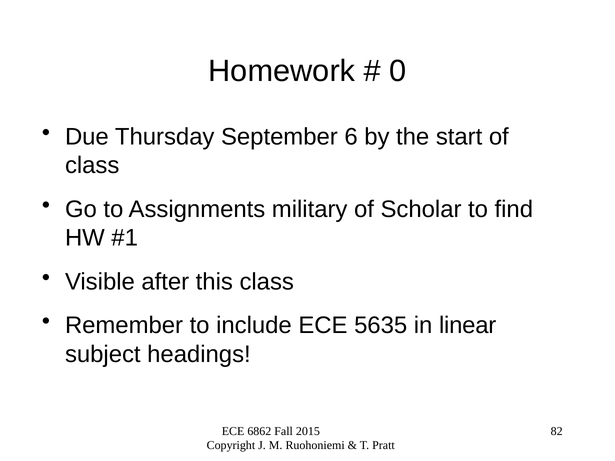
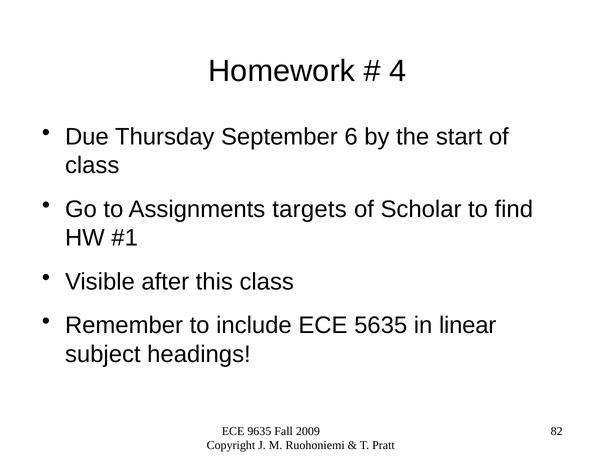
0: 0 -> 4
military: military -> targets
6862: 6862 -> 9635
2015: 2015 -> 2009
